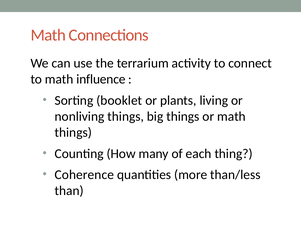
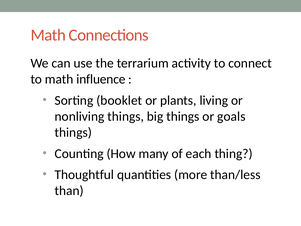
or math: math -> goals
Coherence: Coherence -> Thoughtful
